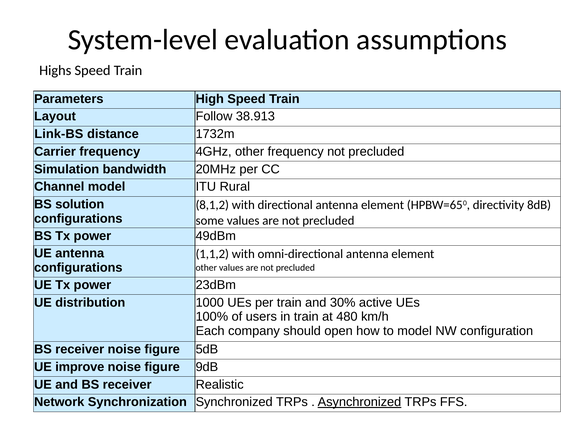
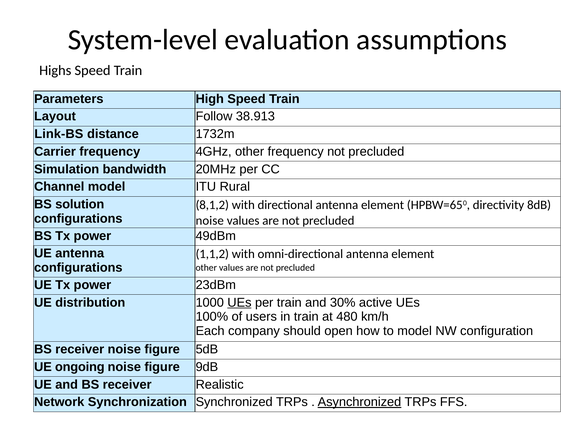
some at (210, 221): some -> noise
UEs at (239, 303) underline: none -> present
improve: improve -> ongoing
